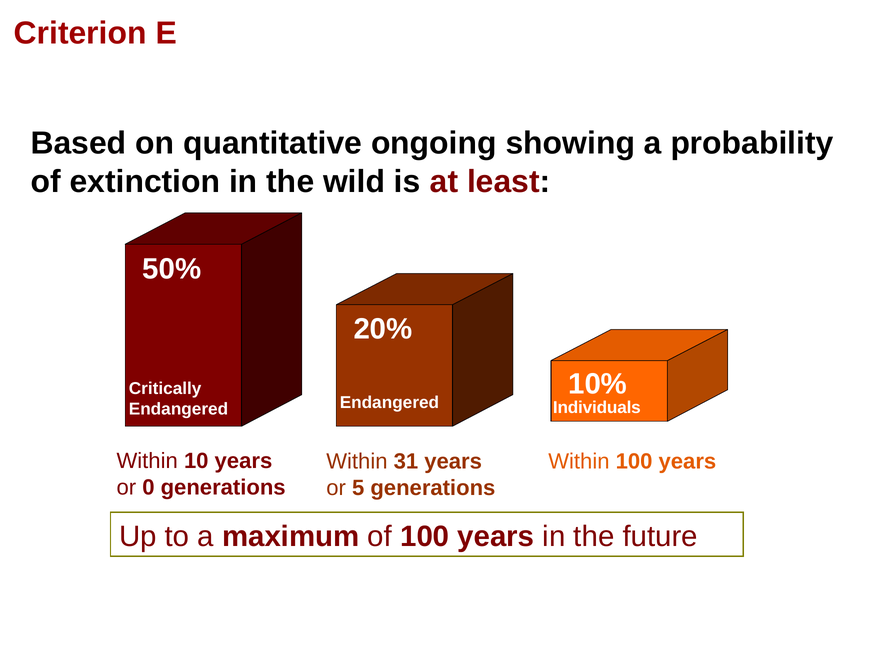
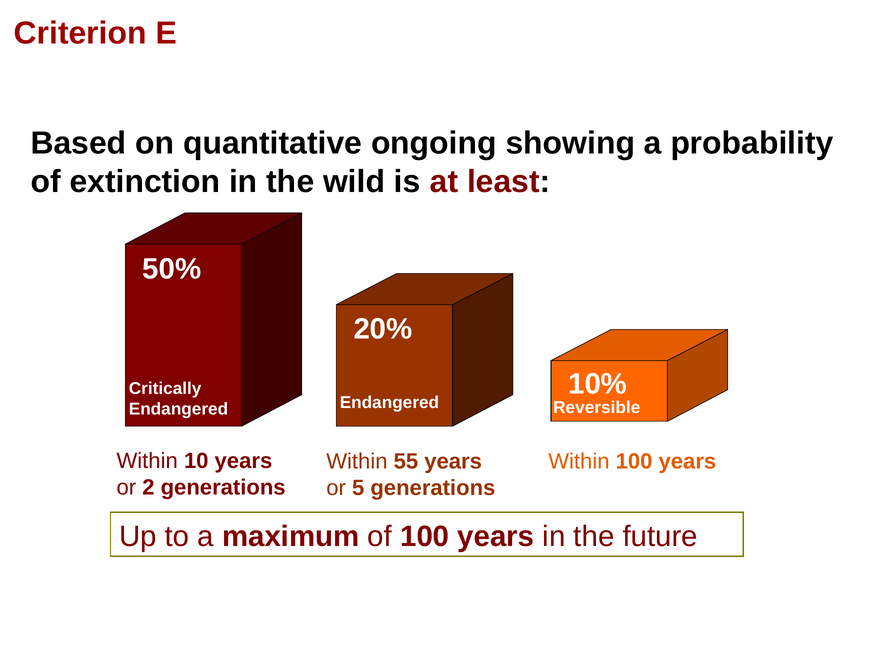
Individuals: Individuals -> Reversible
31: 31 -> 55
0: 0 -> 2
